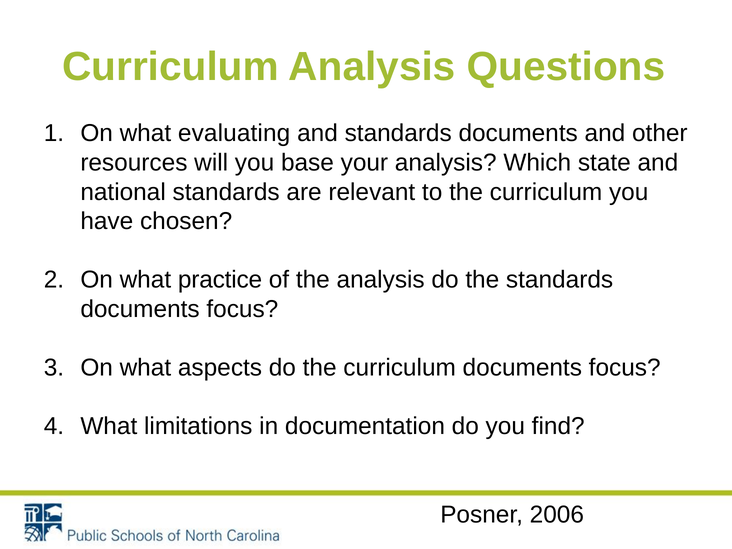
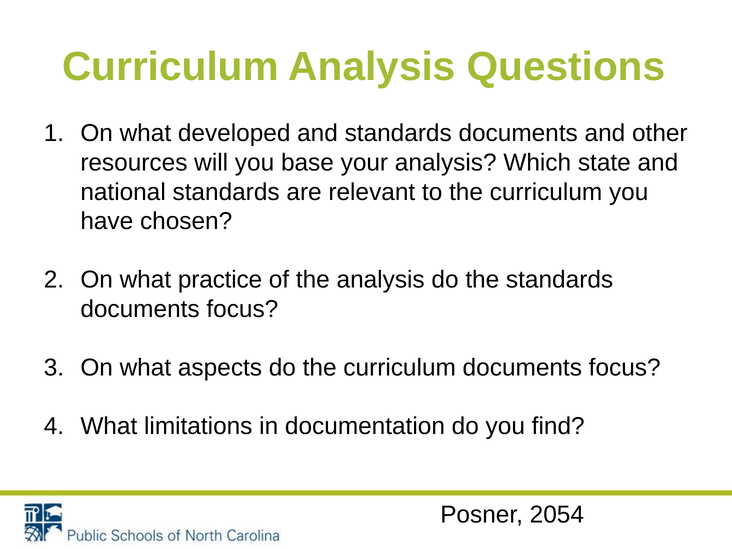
evaluating: evaluating -> developed
2006: 2006 -> 2054
